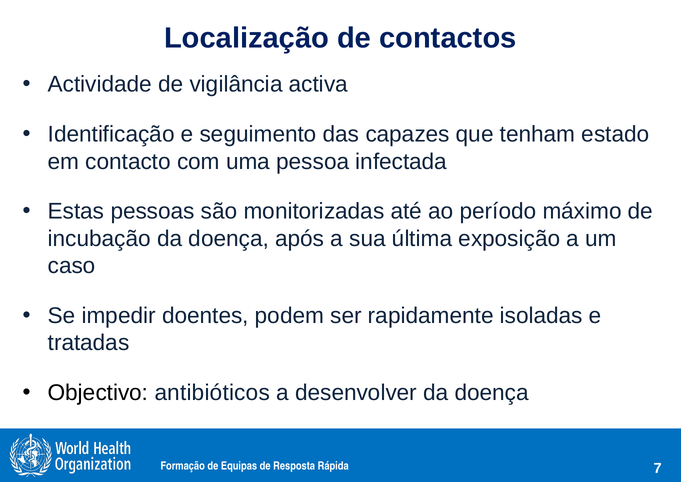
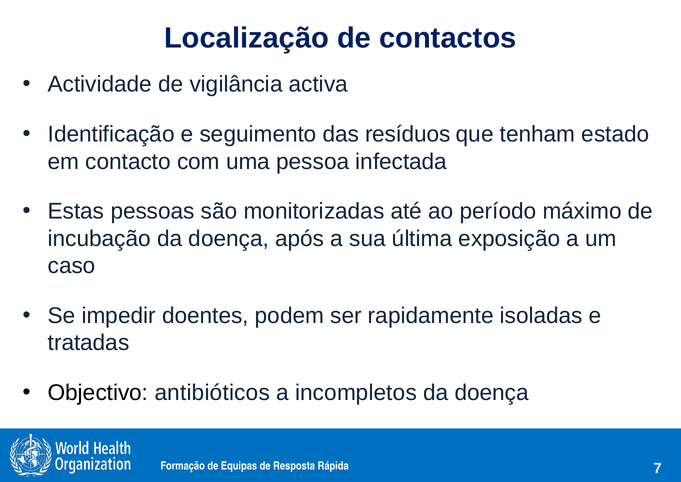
capazes: capazes -> resíduos
desenvolver: desenvolver -> incompletos
